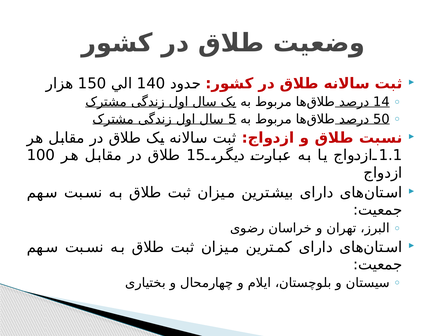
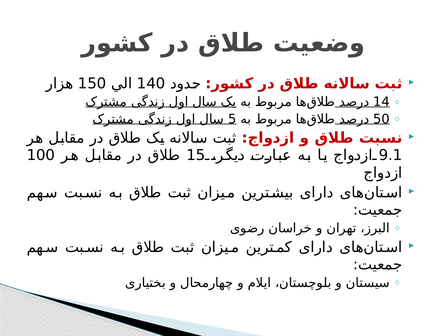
1.1: 1.1 -> 9.1
